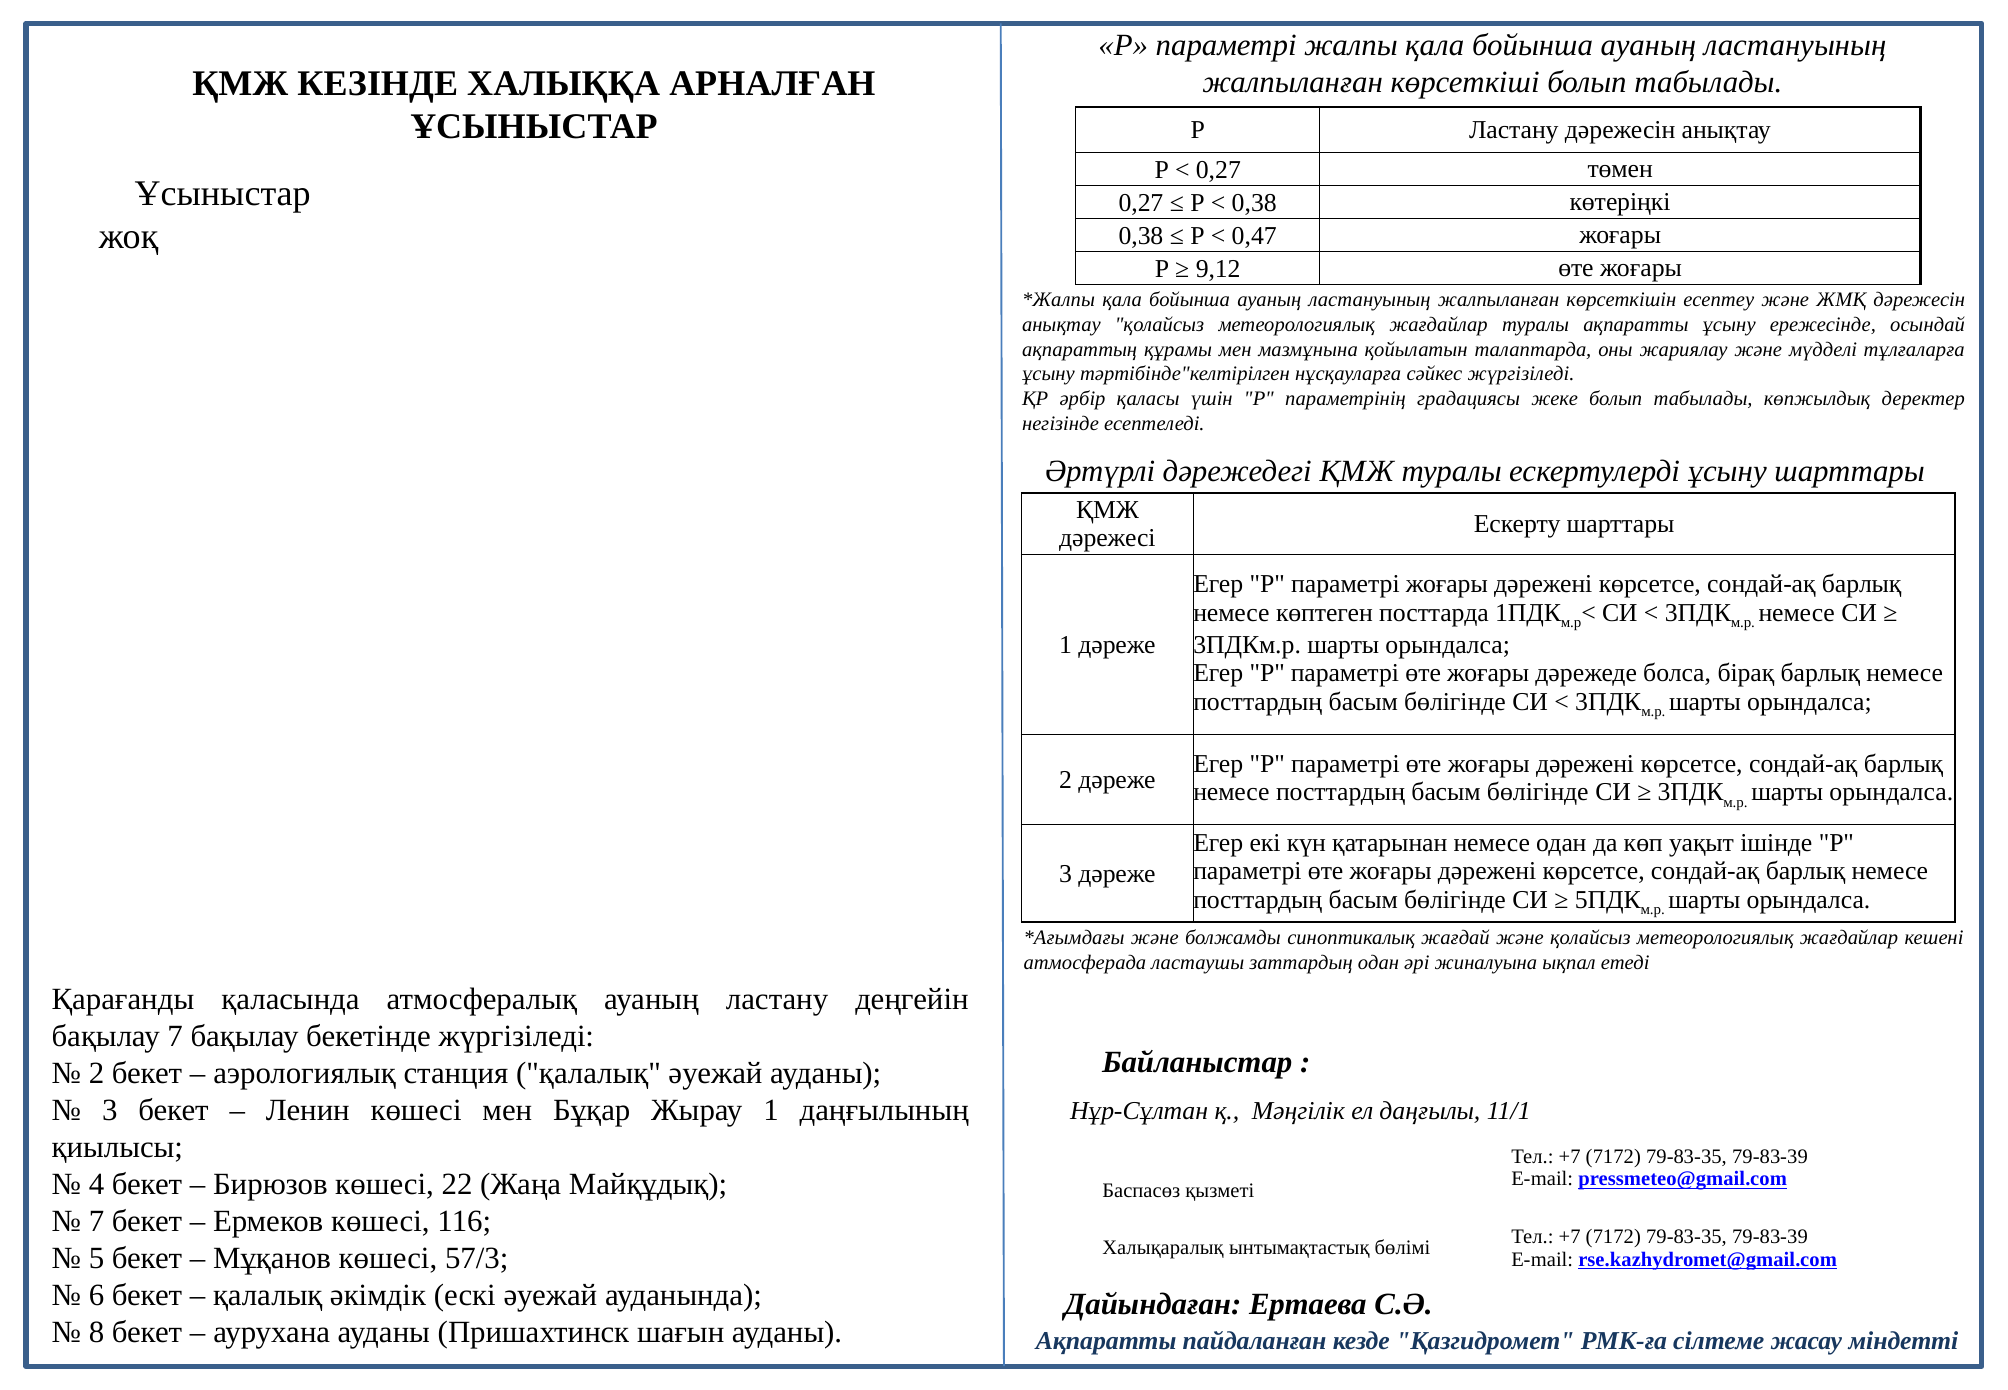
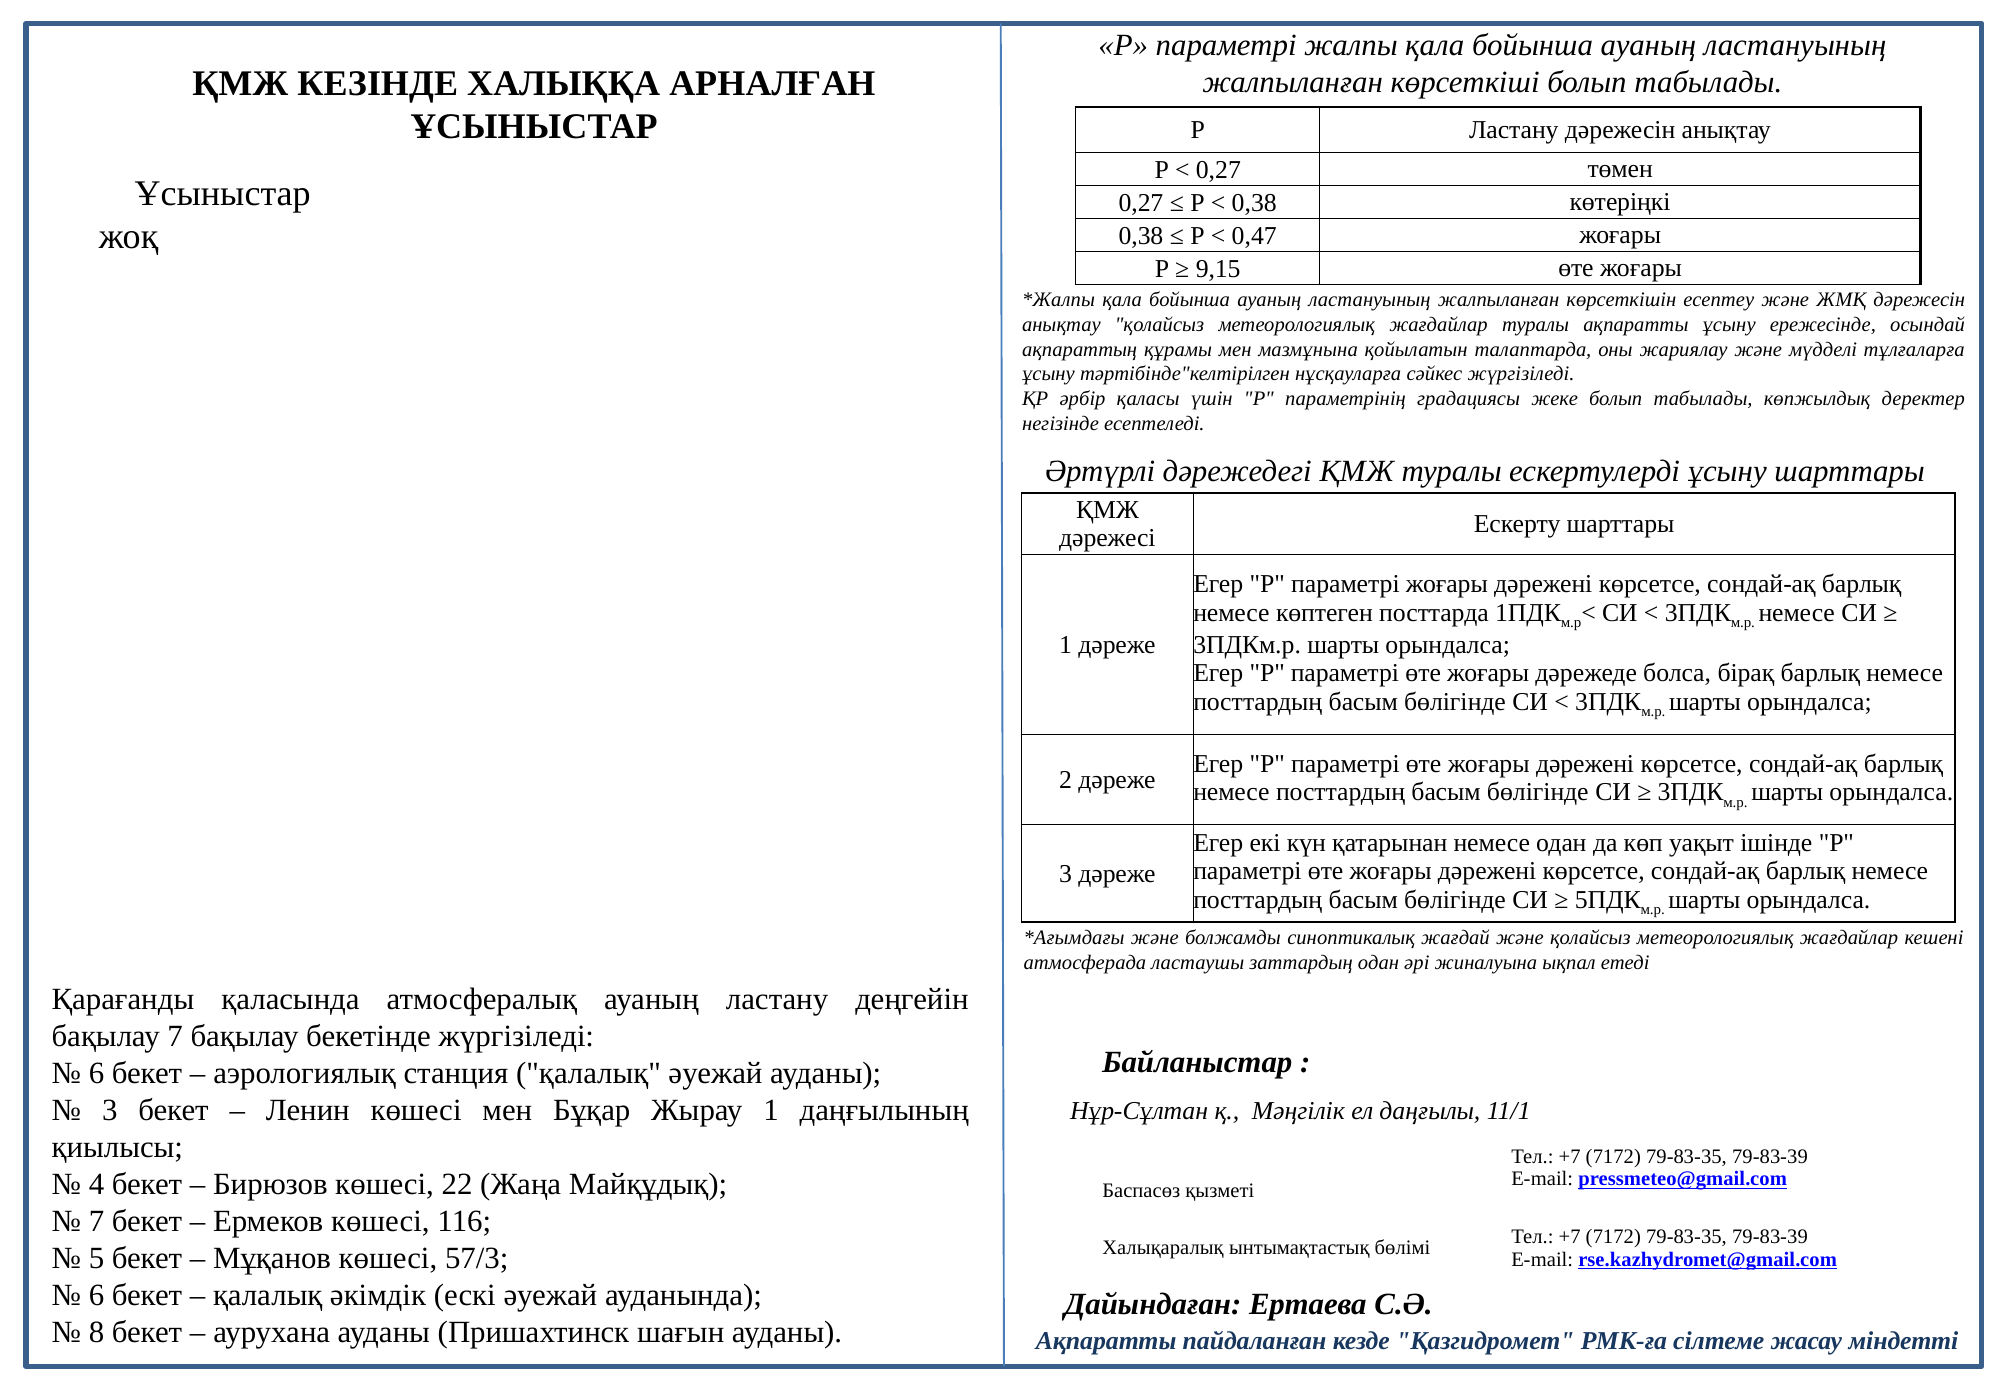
9,12: 9,12 -> 9,15
2 at (97, 1073): 2 -> 6
